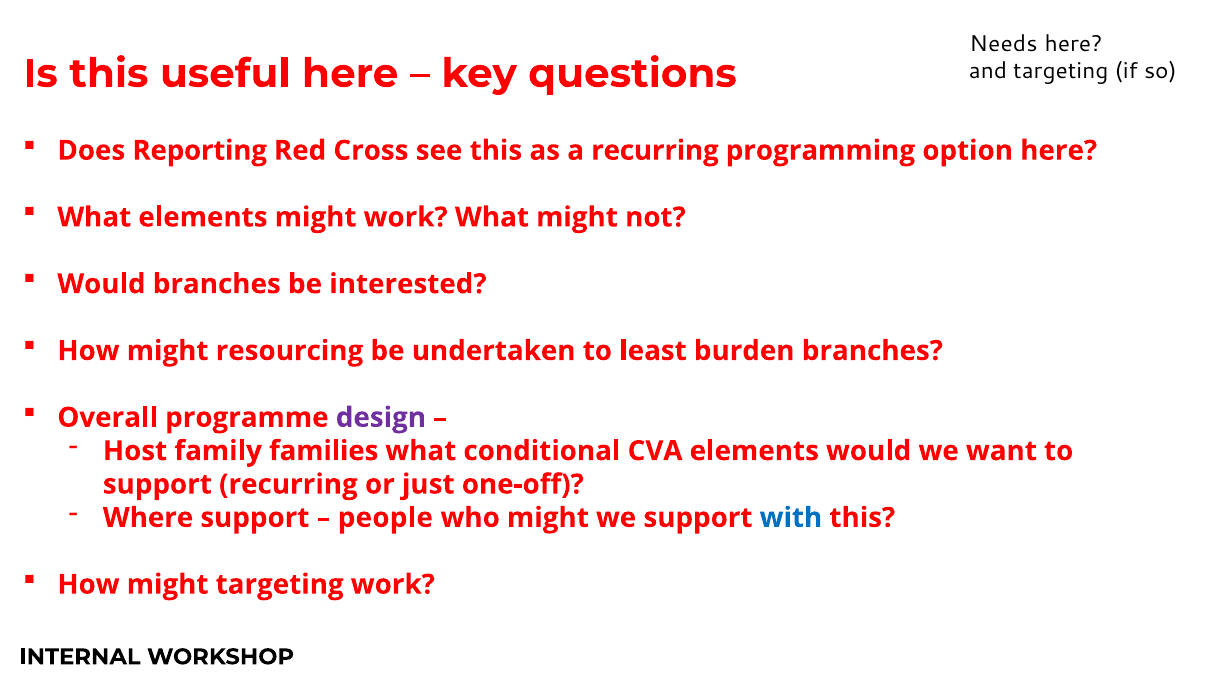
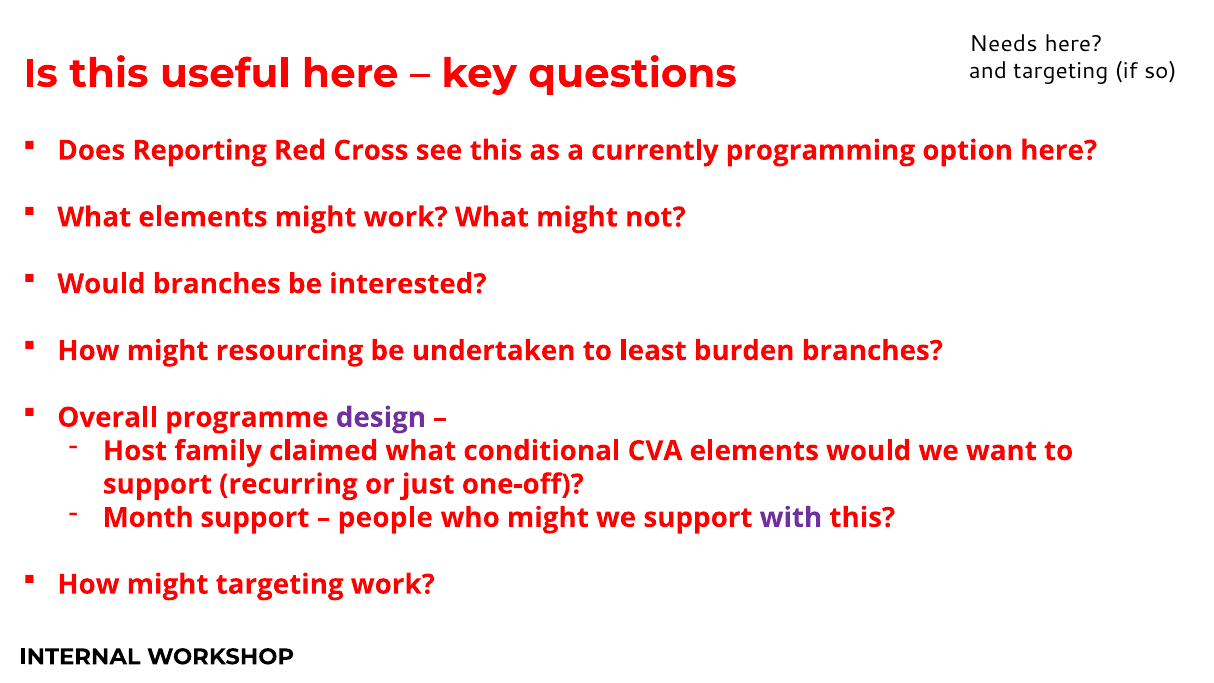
a recurring: recurring -> currently
families: families -> claimed
Where: Where -> Month
with colour: blue -> purple
